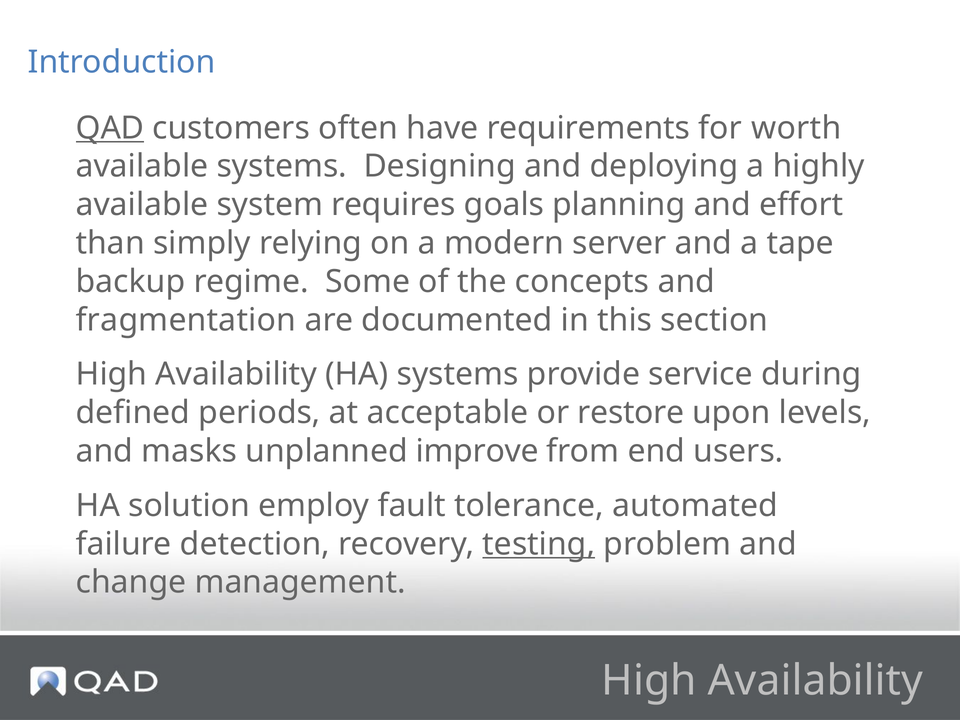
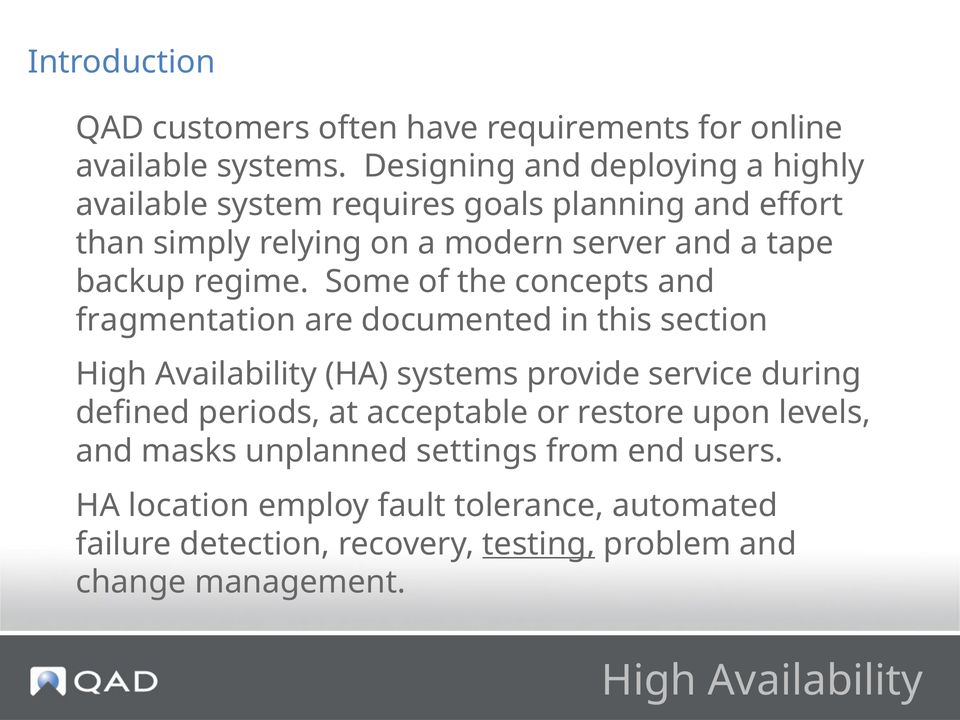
QAD underline: present -> none
worth: worth -> online
improve: improve -> settings
solution: solution -> location
